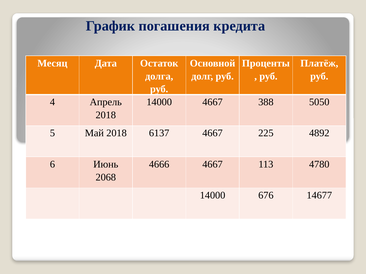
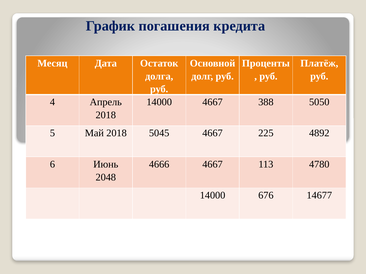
6137: 6137 -> 5045
2068: 2068 -> 2048
